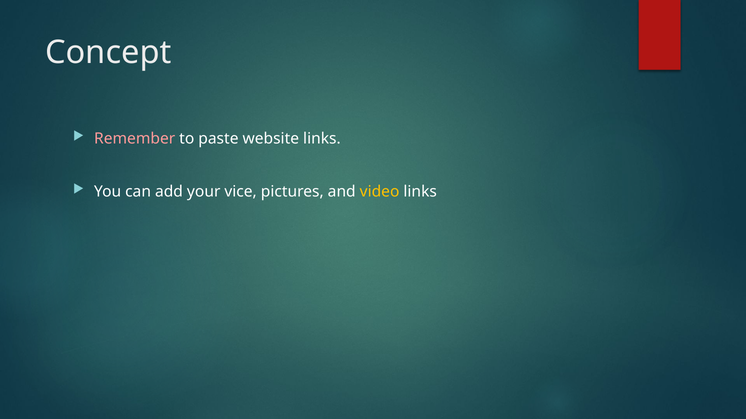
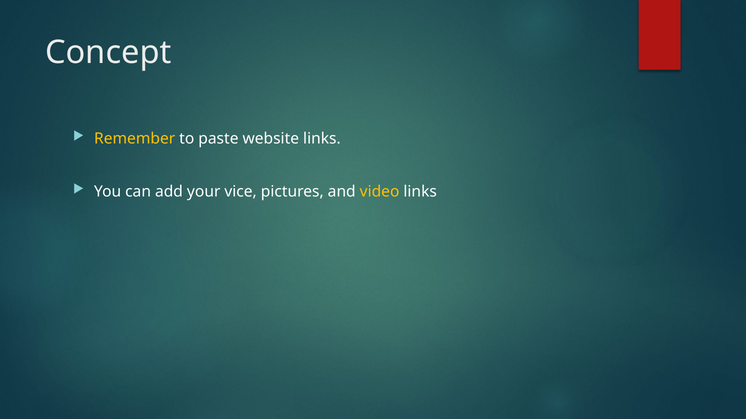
Remember colour: pink -> yellow
